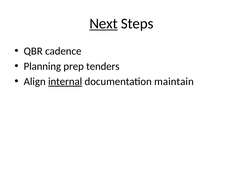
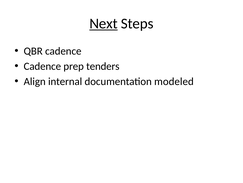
Planning at (42, 66): Planning -> Cadence
internal underline: present -> none
maintain: maintain -> modeled
